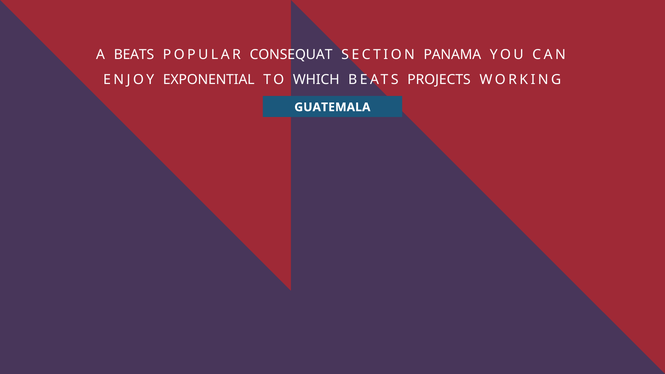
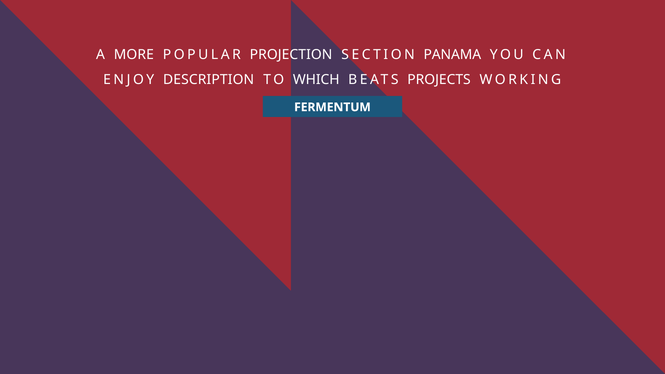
A BEATS: BEATS -> MORE
CONSEQUAT: CONSEQUAT -> PROJECTION
EXPONENTIAL: EXPONENTIAL -> DESCRIPTION
GUATEMALA: GUATEMALA -> FERMENTUM
